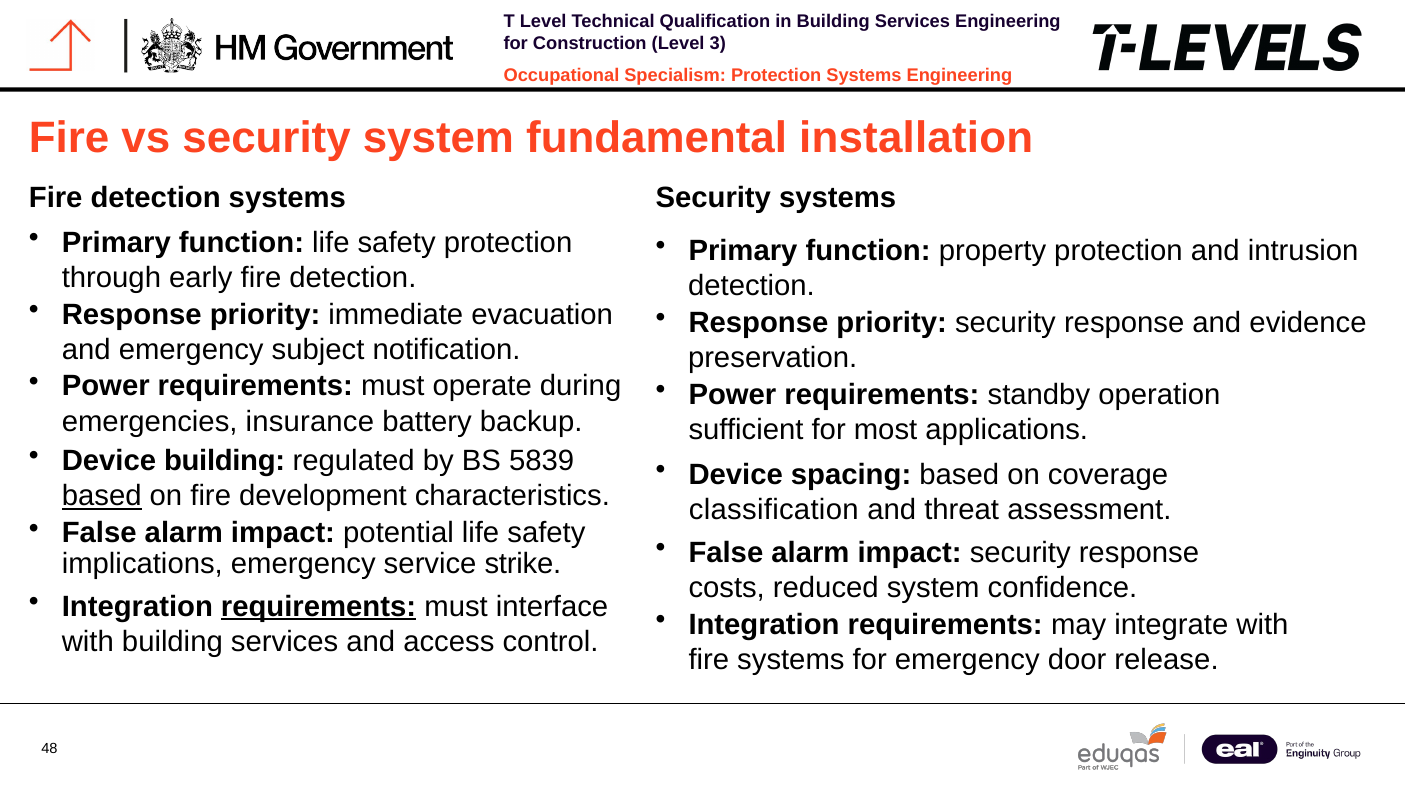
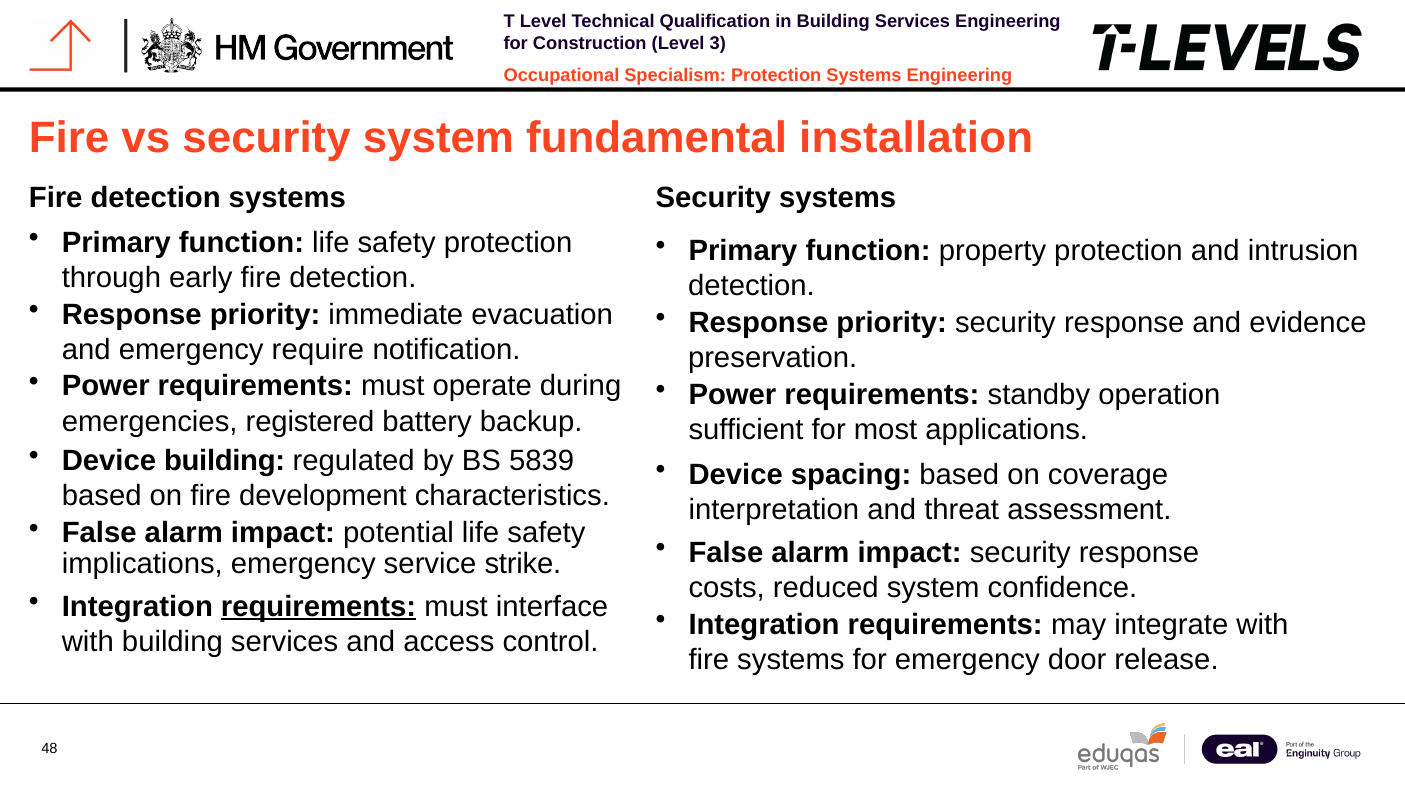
subject: subject -> require
insurance: insurance -> registered
based at (102, 496) underline: present -> none
classification: classification -> interpretation
